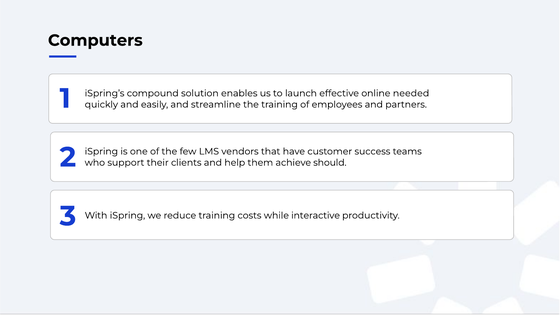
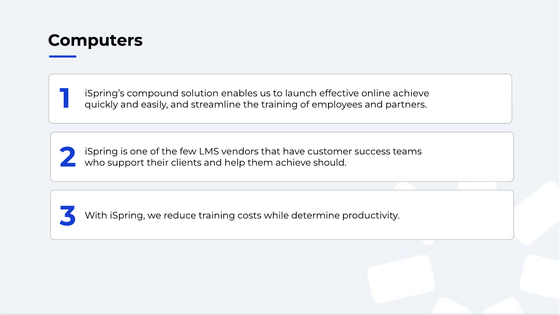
online needed: needed -> achieve
interactive: interactive -> determine
